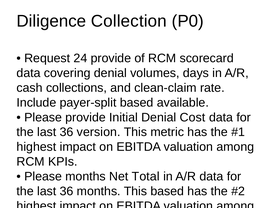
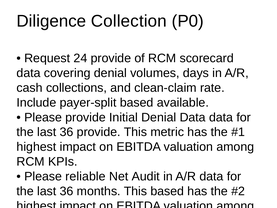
Denial Cost: Cost -> Data
36 version: version -> provide
Please months: months -> reliable
Total: Total -> Audit
